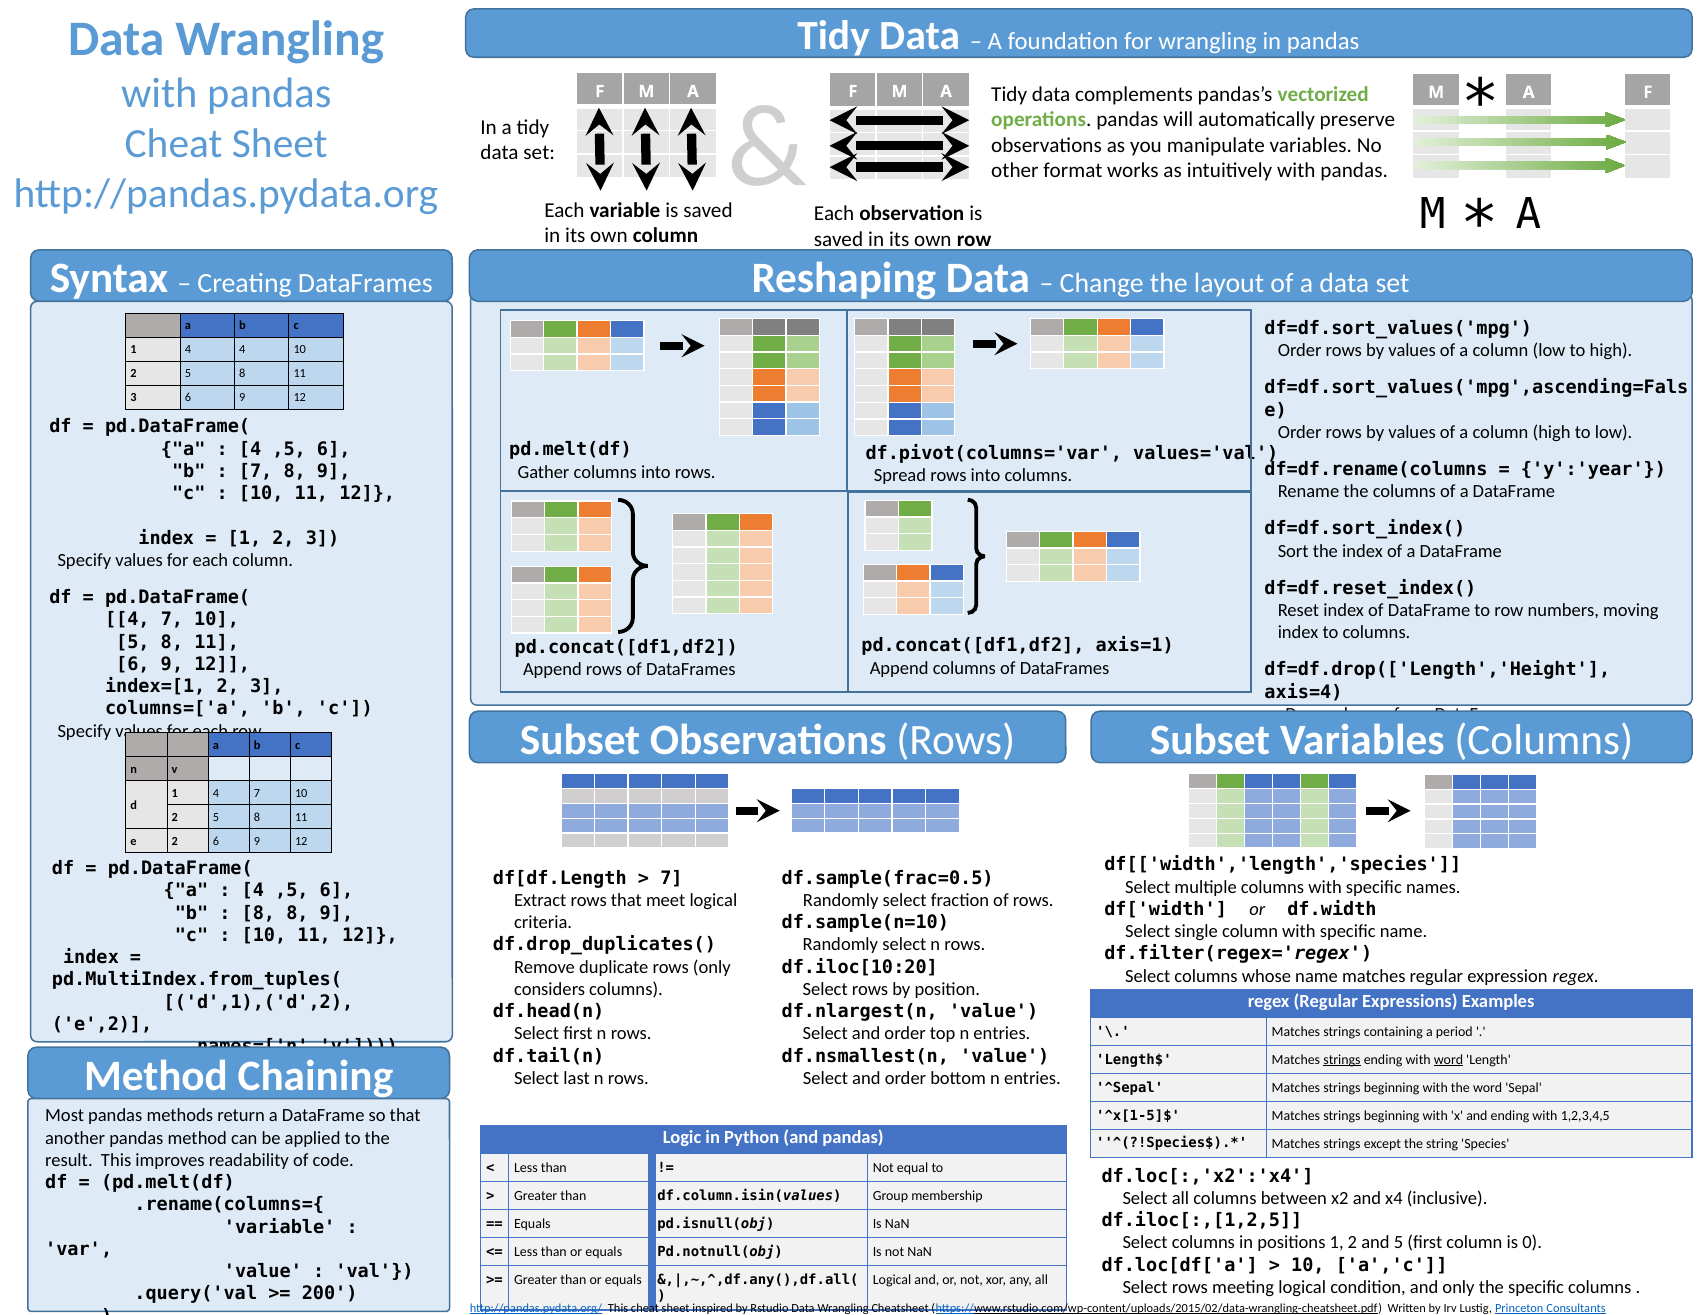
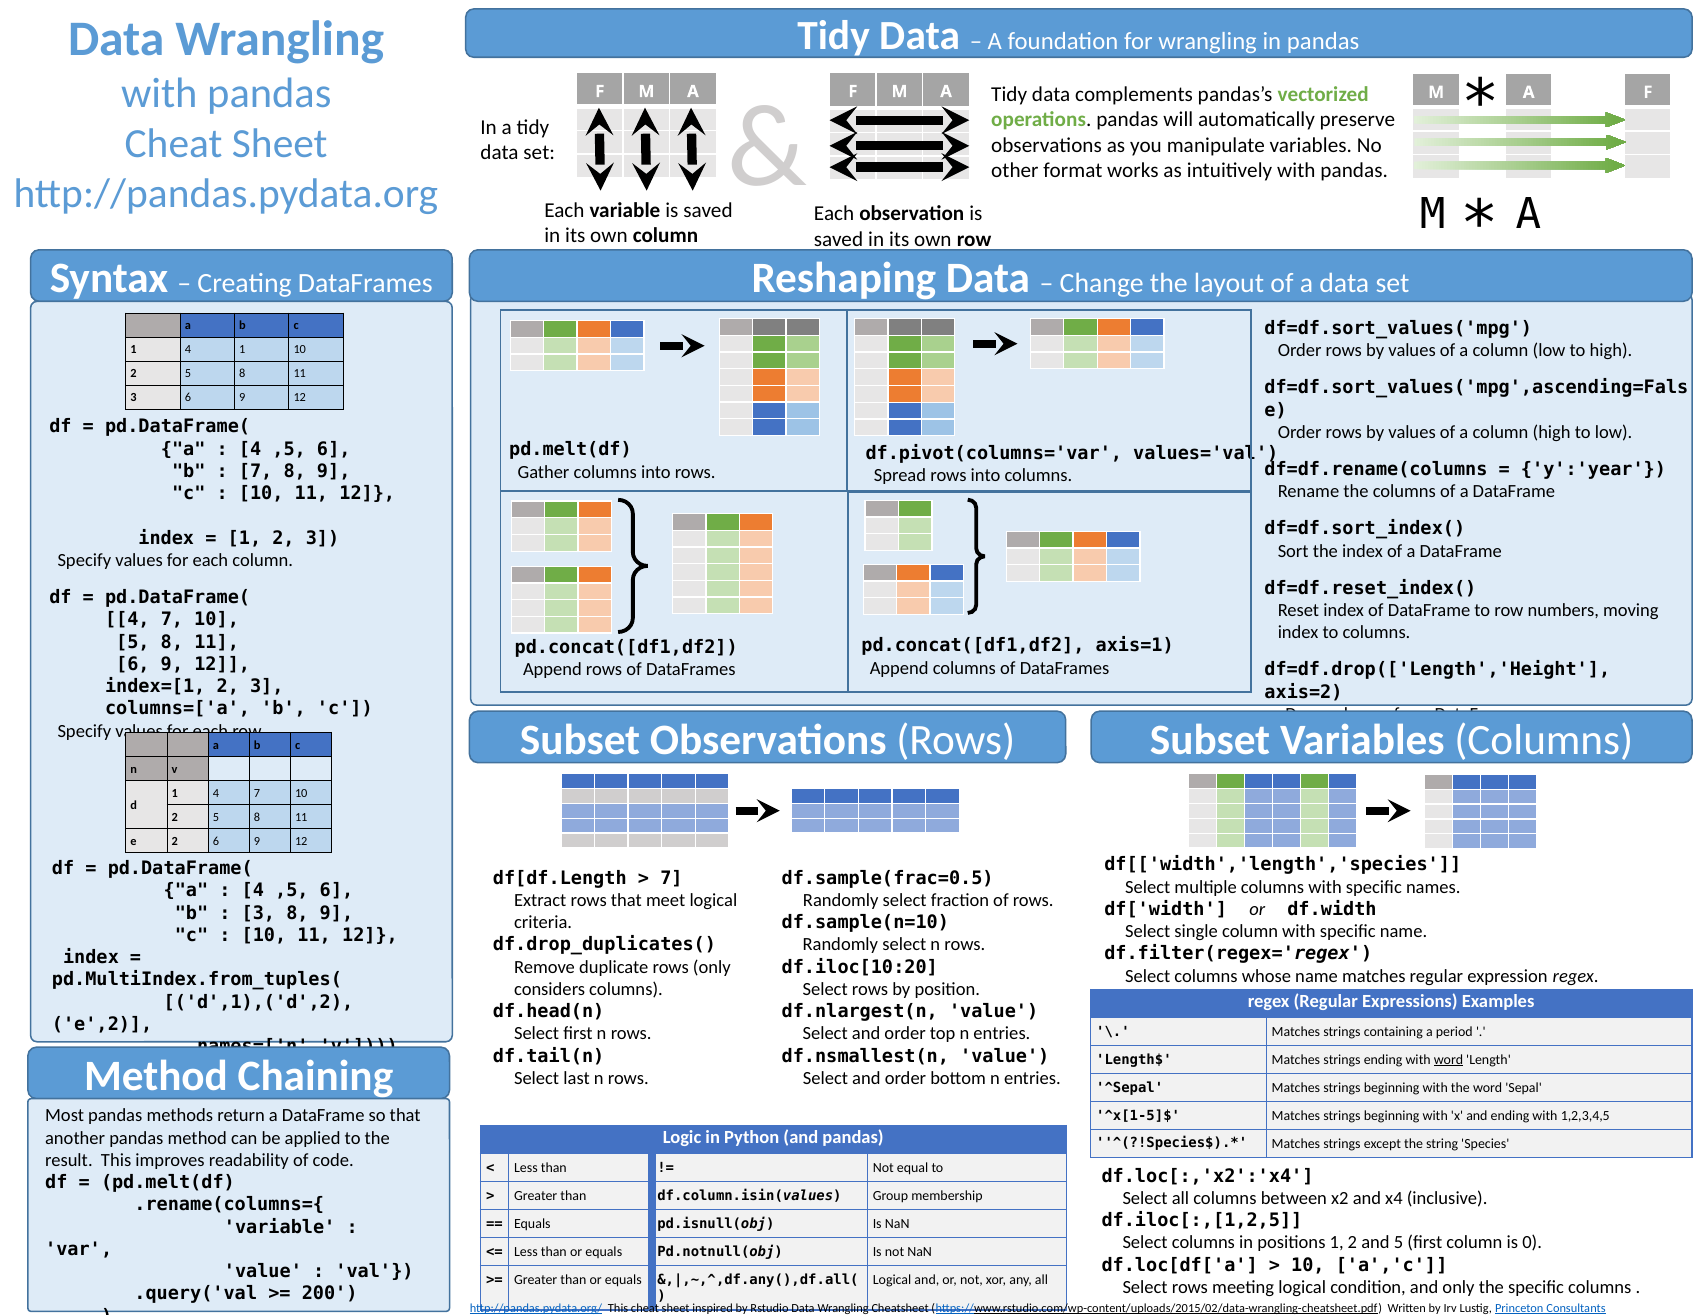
4 4: 4 -> 1
axis=4: axis=4 -> axis=2
8 at (258, 913): 8 -> 3
strings at (1342, 1060) underline: present -> none
